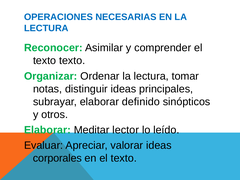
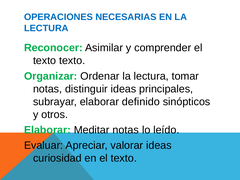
Meditar lector: lector -> notas
corporales: corporales -> curiosidad
